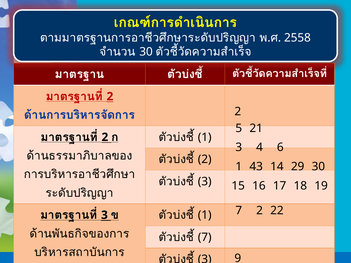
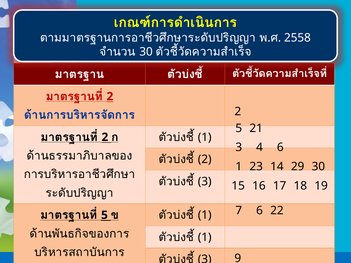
43: 43 -> 23
7 2: 2 -> 6
3 at (104, 215): 3 -> 5
7 at (205, 237): 7 -> 1
